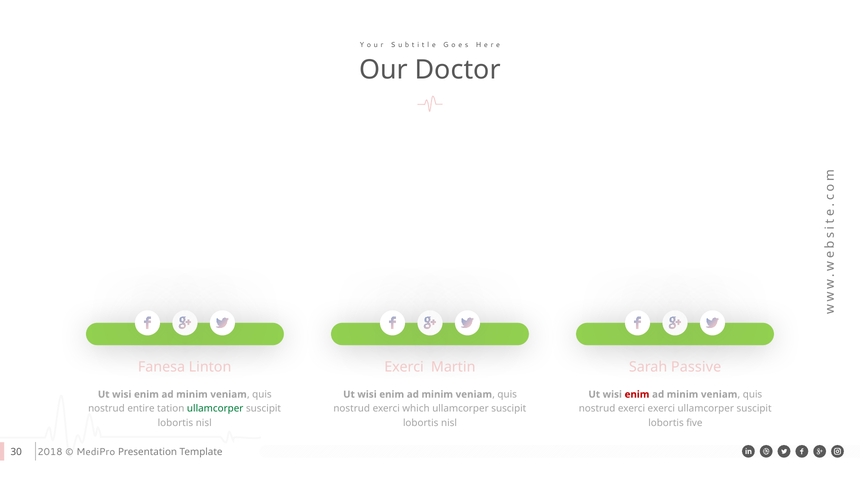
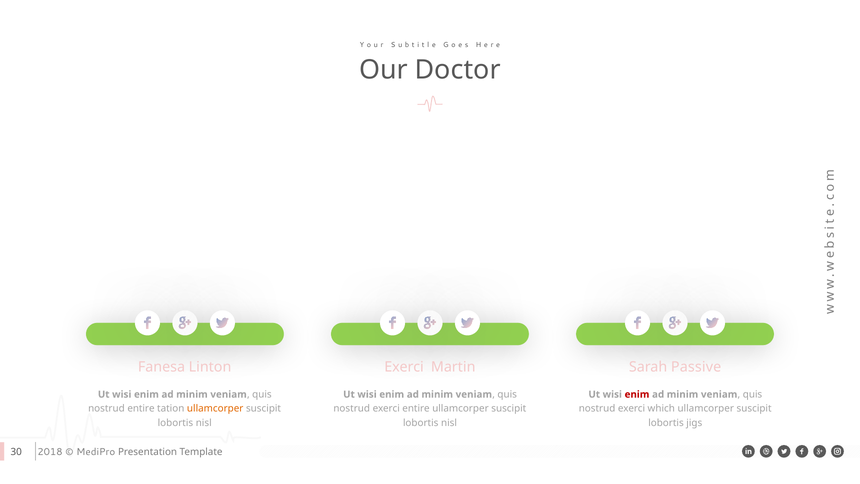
ullamcorper at (215, 408) colour: green -> orange
exerci which: which -> entire
exerci exerci: exerci -> which
five: five -> jigs
